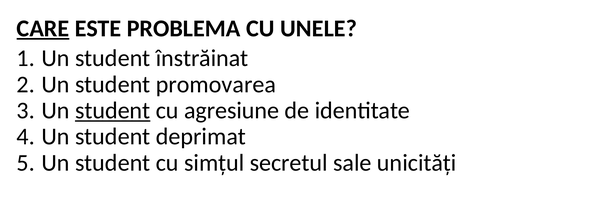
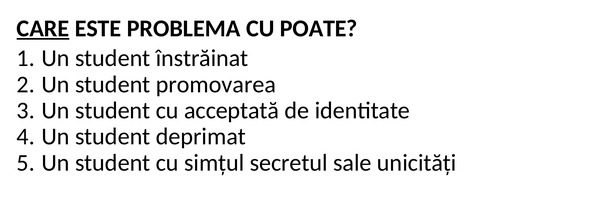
UNELE: UNELE -> POATE
student at (113, 110) underline: present -> none
agresiune: agresiune -> acceptată
